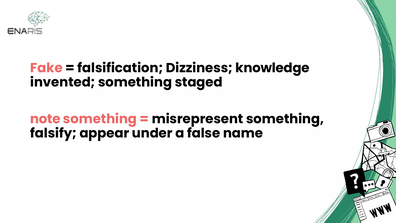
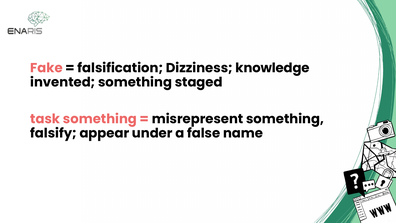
note: note -> task
